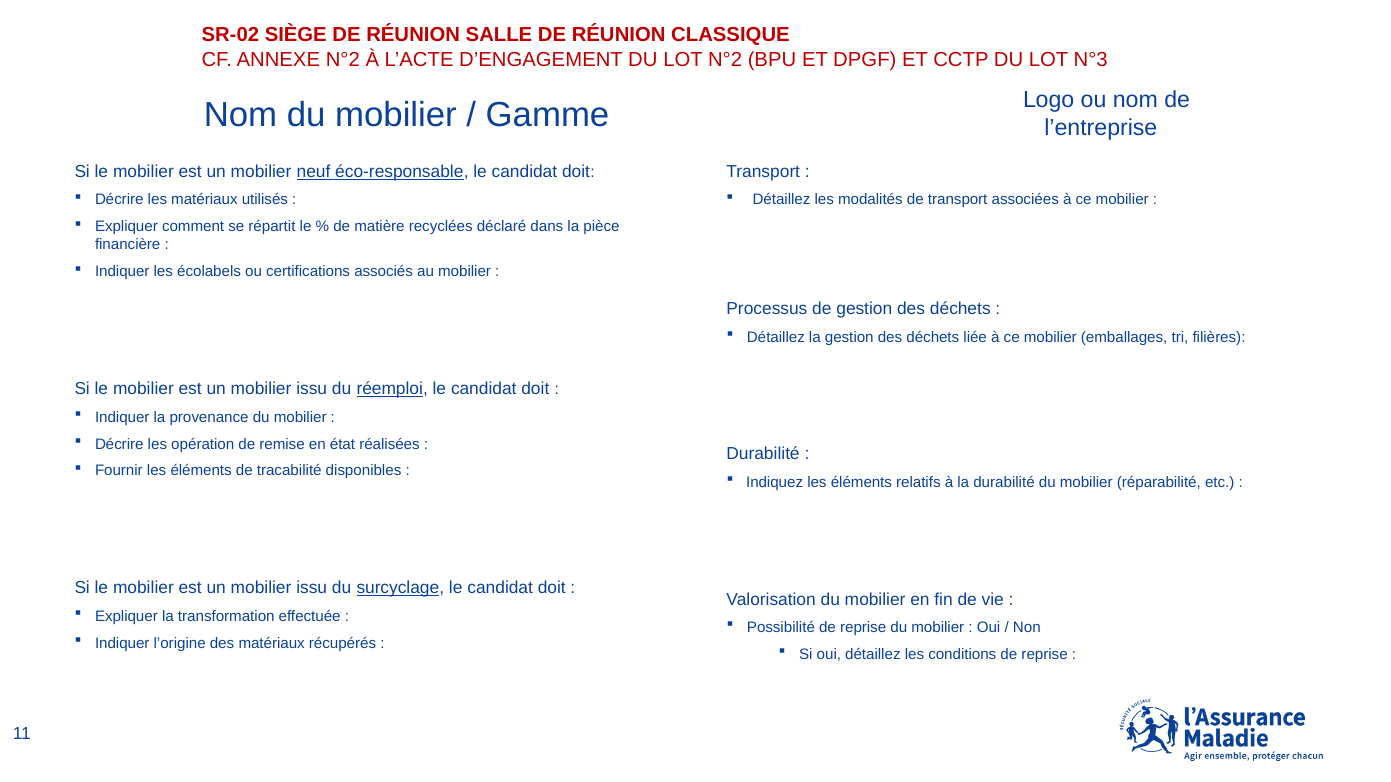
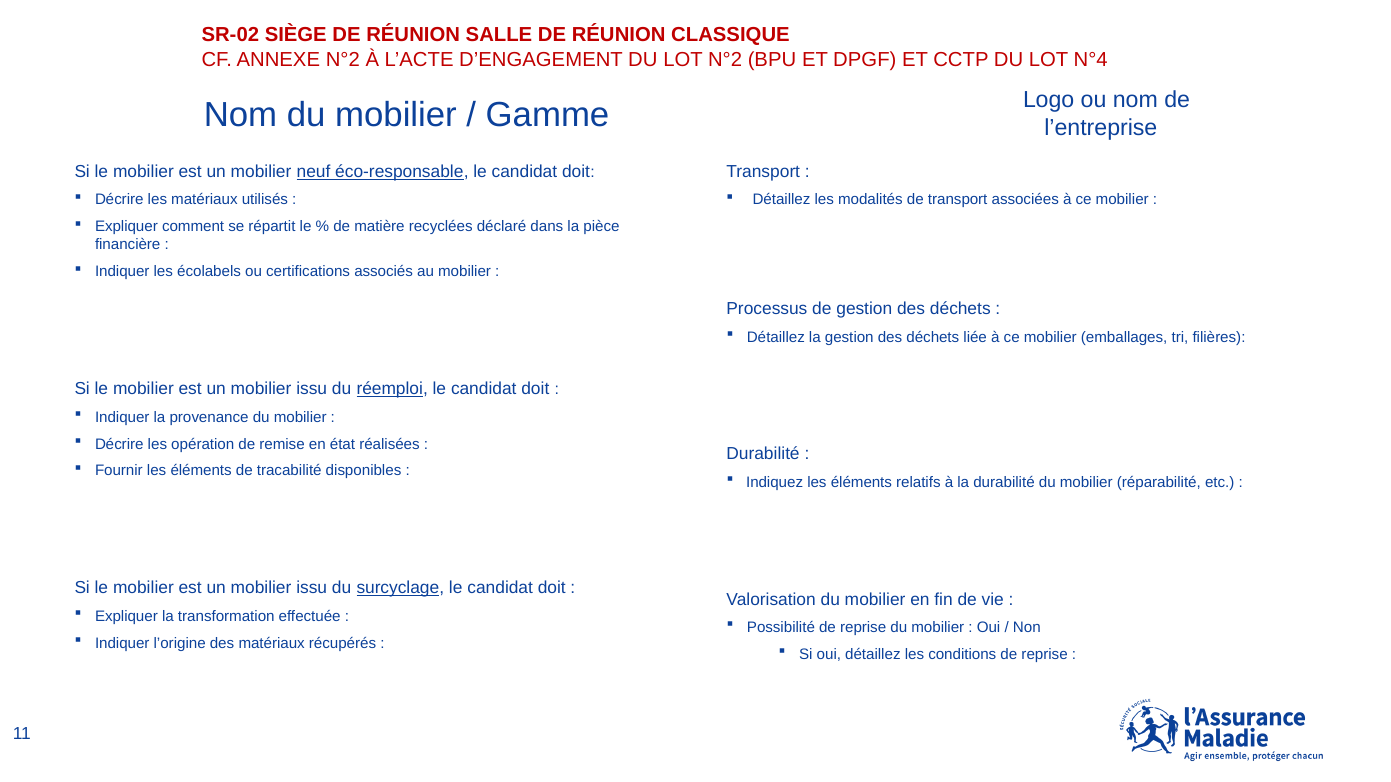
N°3: N°3 -> N°4
